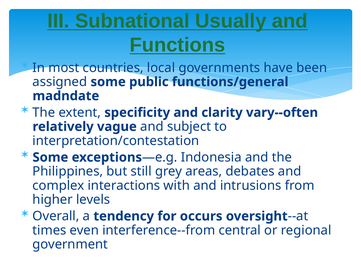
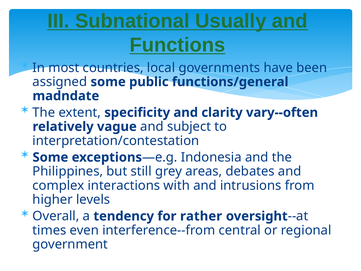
occurs: occurs -> rather
